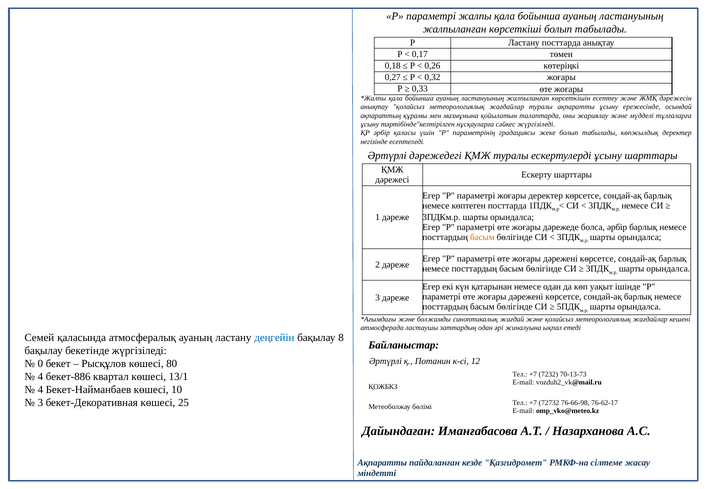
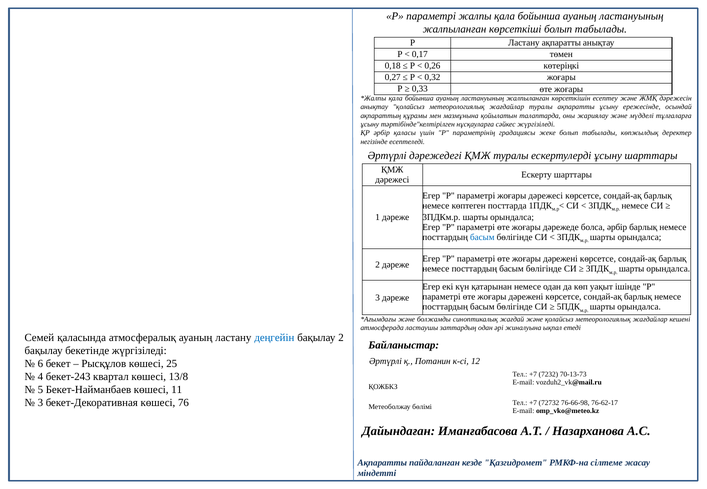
Ластану посттарда: посттарда -> ақпаратты
жоғары деректер: деректер -> дәрежесі
басым at (482, 237) colour: orange -> blue
бақылау 8: 8 -> 2
0: 0 -> 6
80: 80 -> 25
бекет-886: бекет-886 -> бекет-243
13/1: 13/1 -> 13/8
4 at (40, 390): 4 -> 5
10: 10 -> 11
25: 25 -> 76
